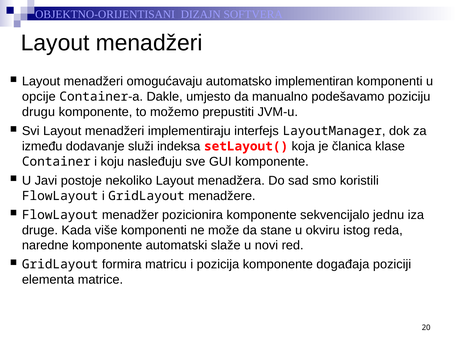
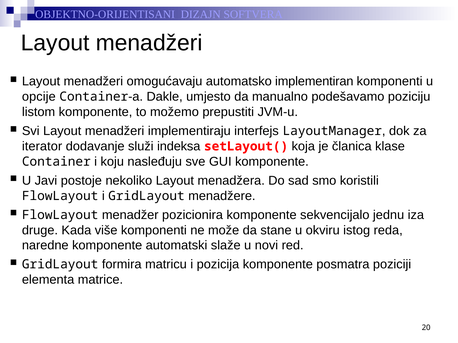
drugu: drugu -> listom
između: između -> iterator
događaja: događaja -> posmatra
